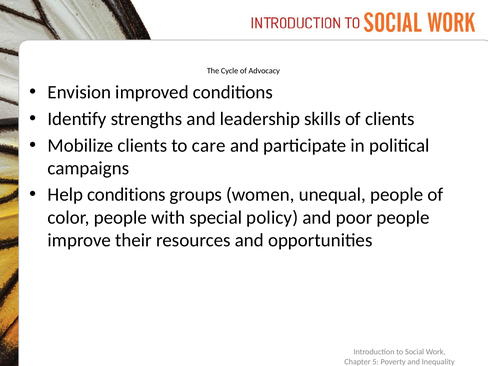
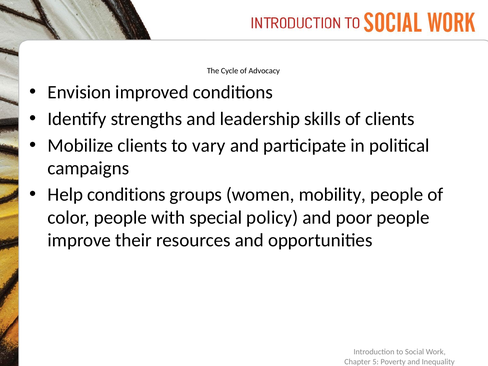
care: care -> vary
unequal: unequal -> mobility
